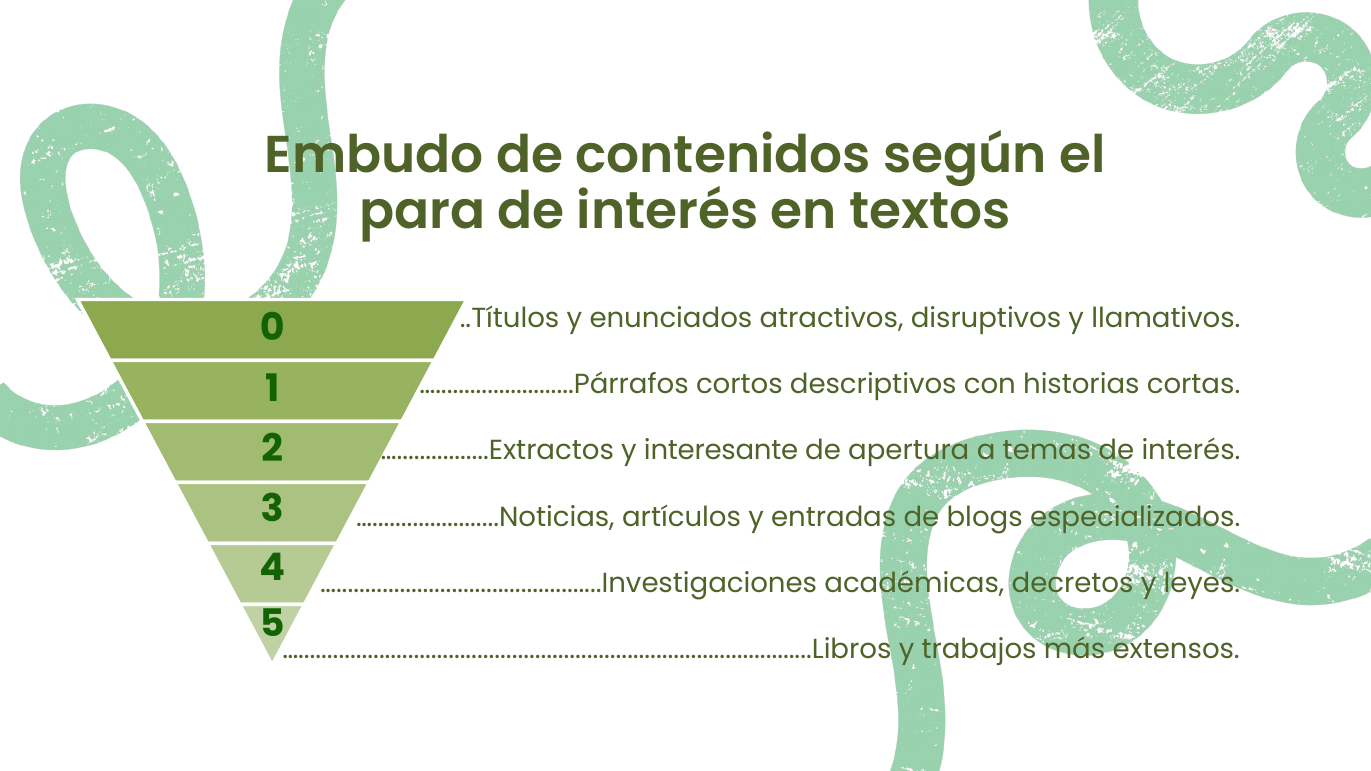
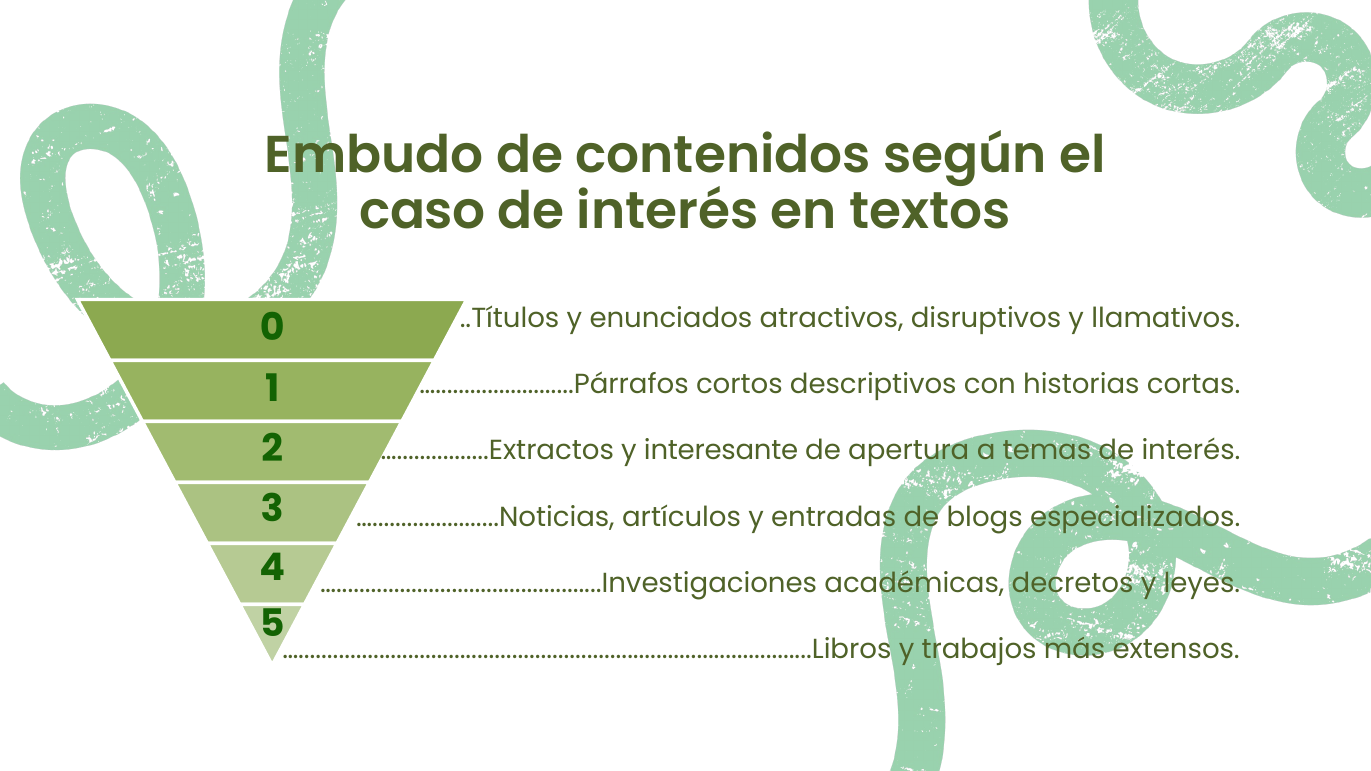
para: para -> caso
